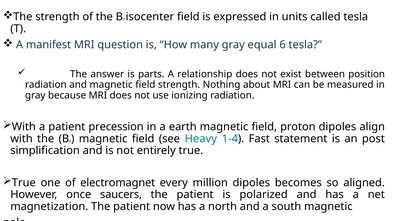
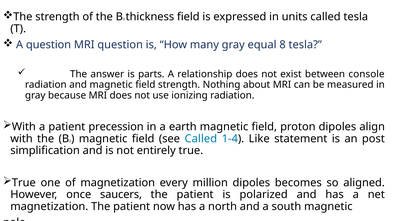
isocenter: isocenter -> thickness
A manifest: manifest -> question
6: 6 -> 8
position: position -> console
see Heavy: Heavy -> Called
Fast: Fast -> Like
of electromagnet: electromagnet -> magnetization
